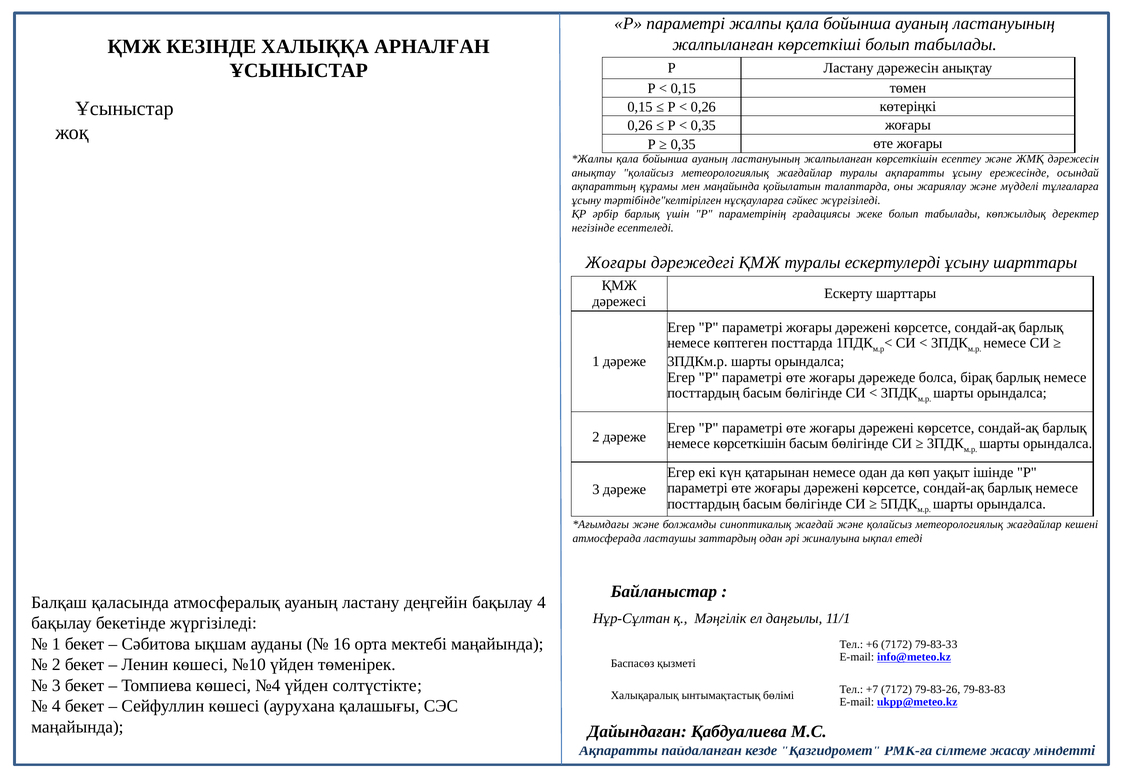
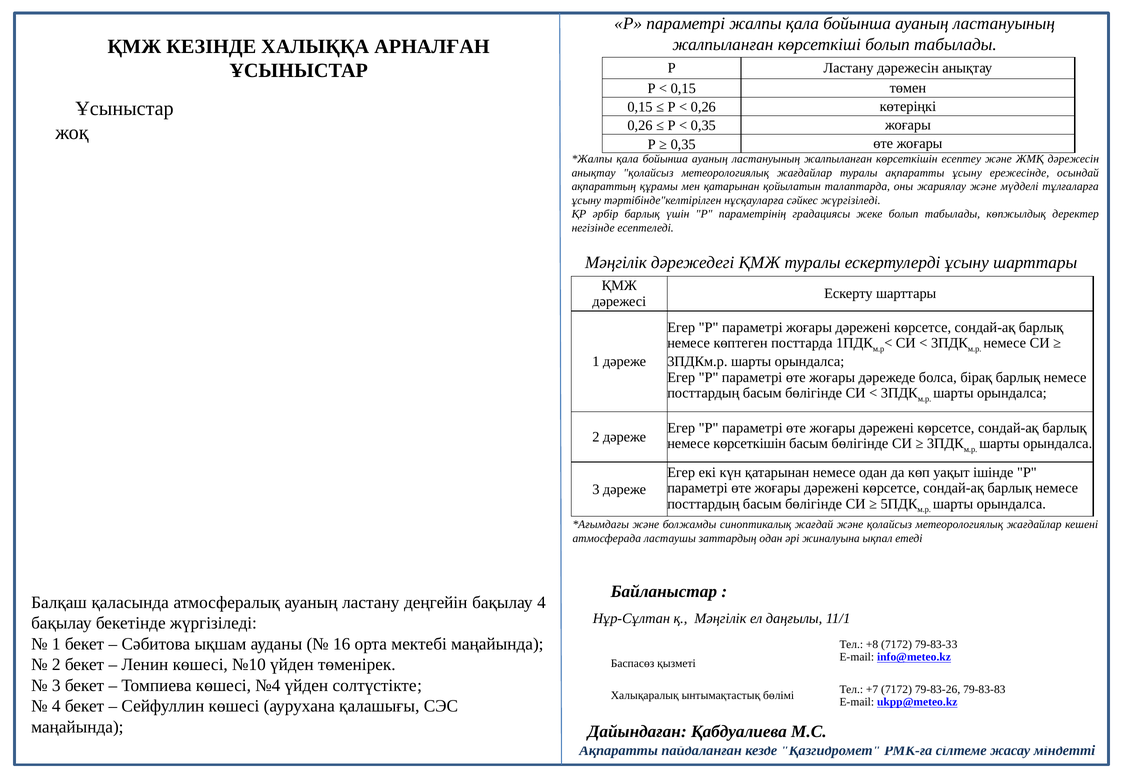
мен маңайында: маңайында -> қатарынан
Жоғары at (616, 262): Жоғары -> Мәңгілік
+6: +6 -> +8
